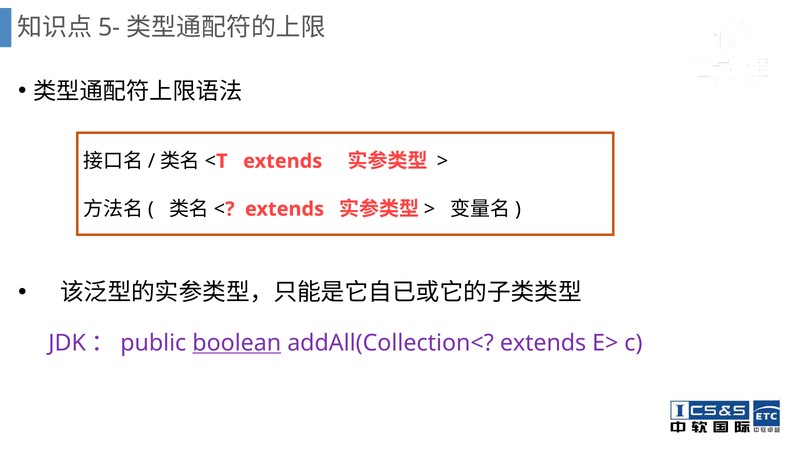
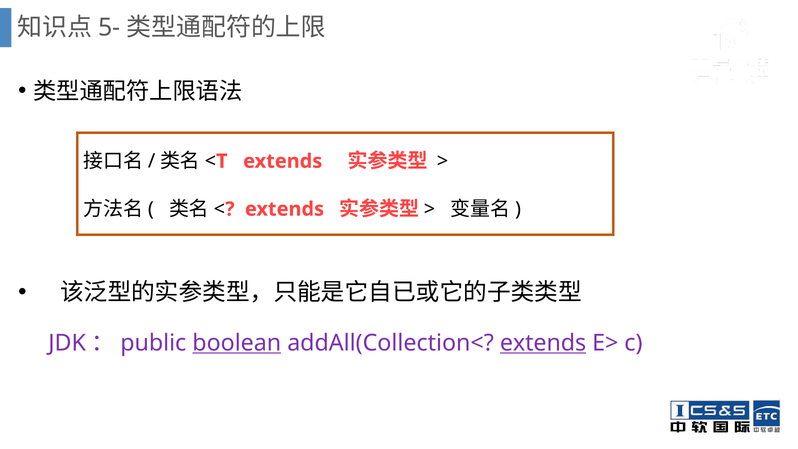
extends at (543, 343) underline: none -> present
